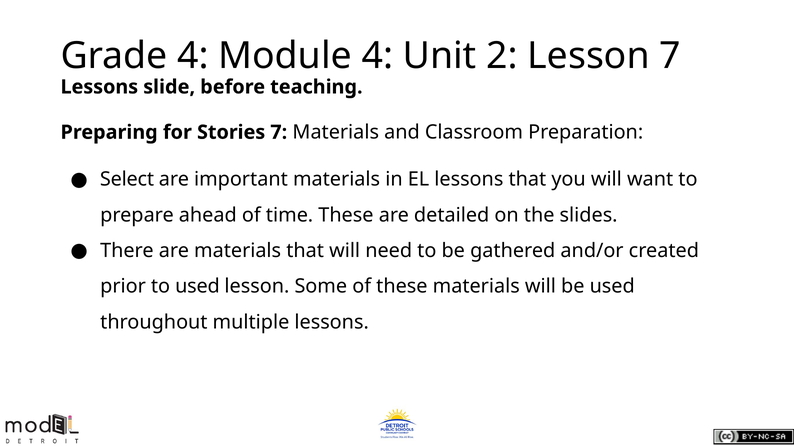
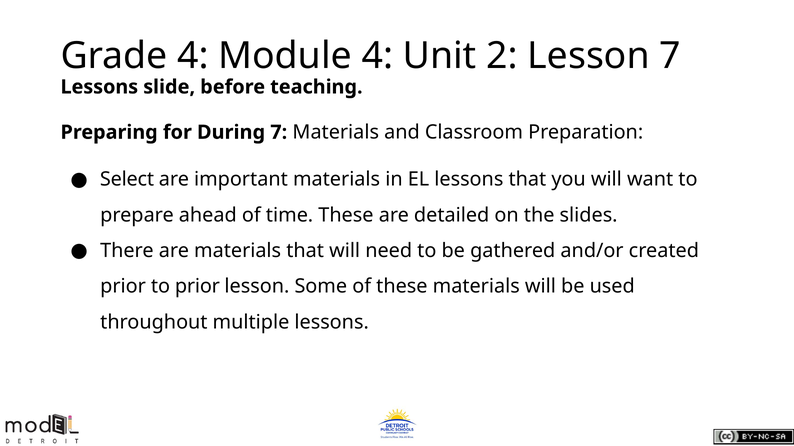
Stories: Stories -> During
to used: used -> prior
